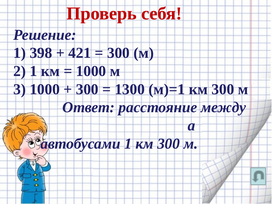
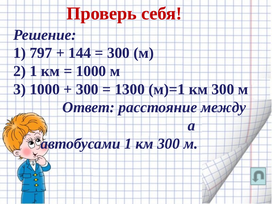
398: 398 -> 797
421: 421 -> 144
